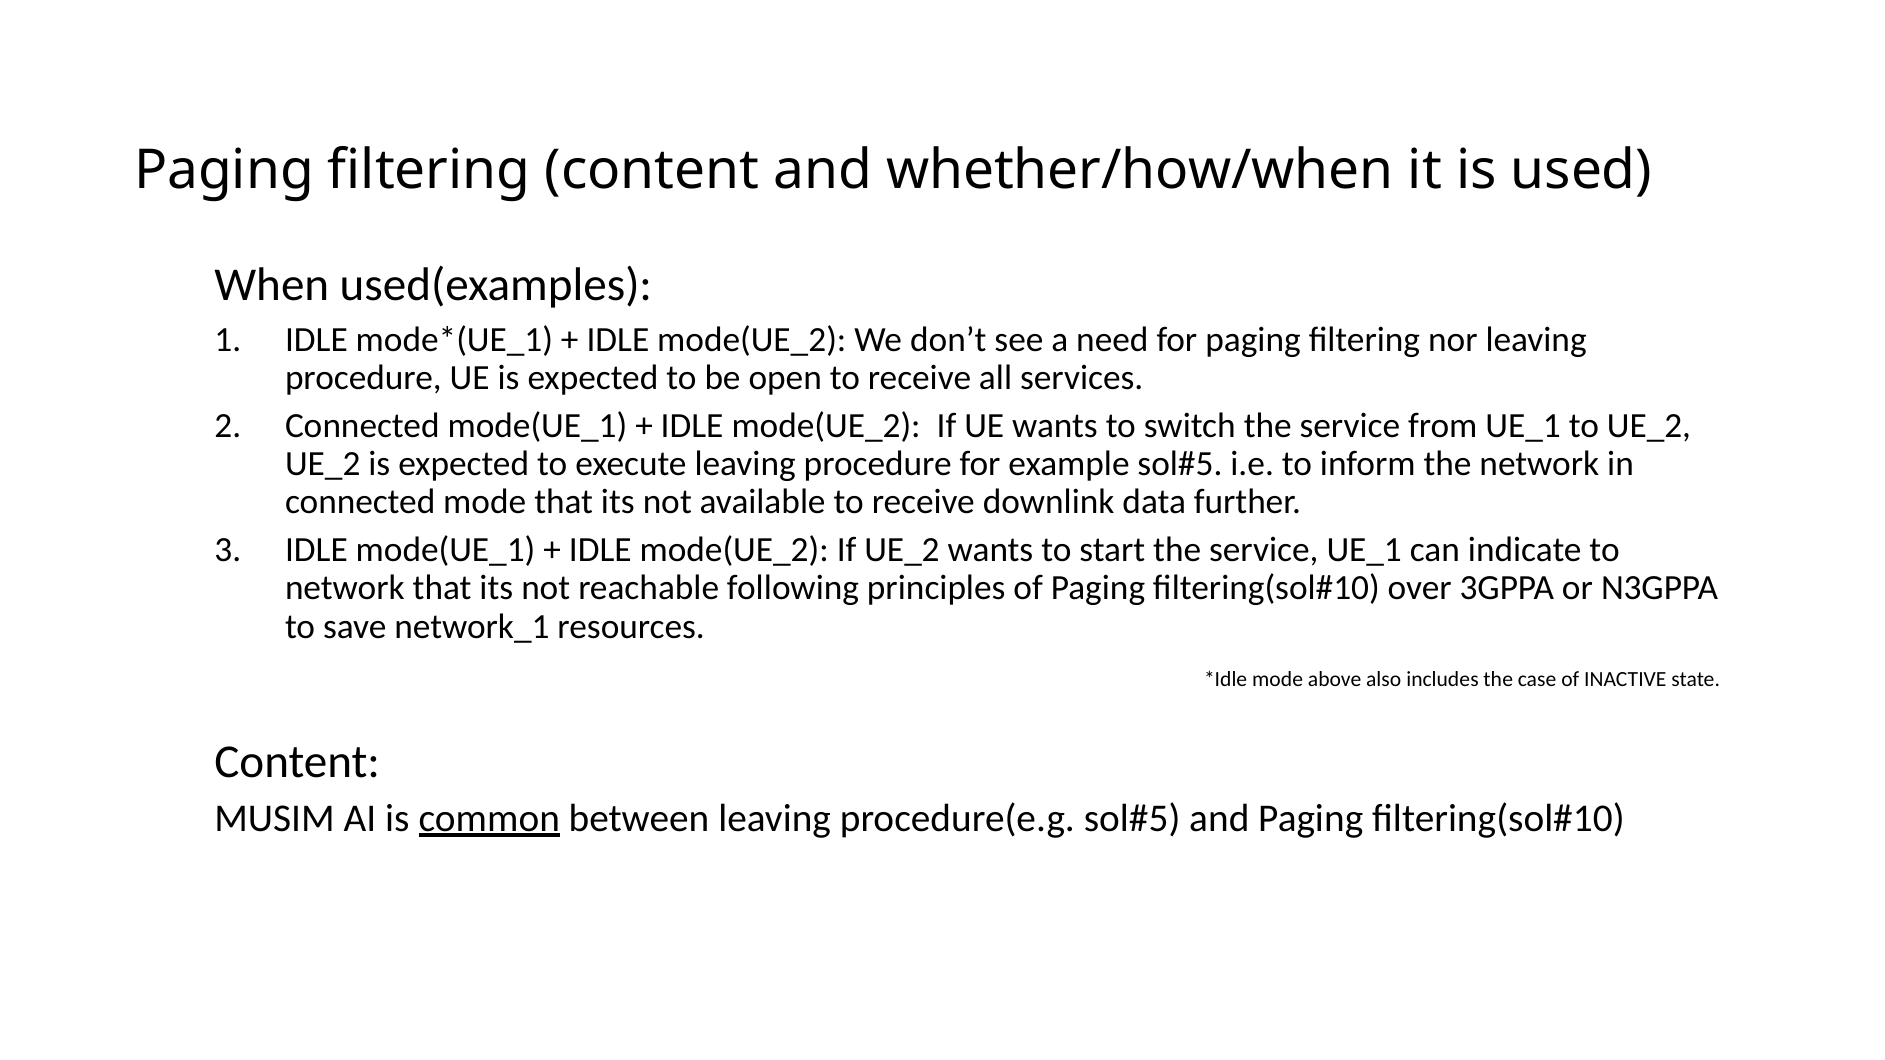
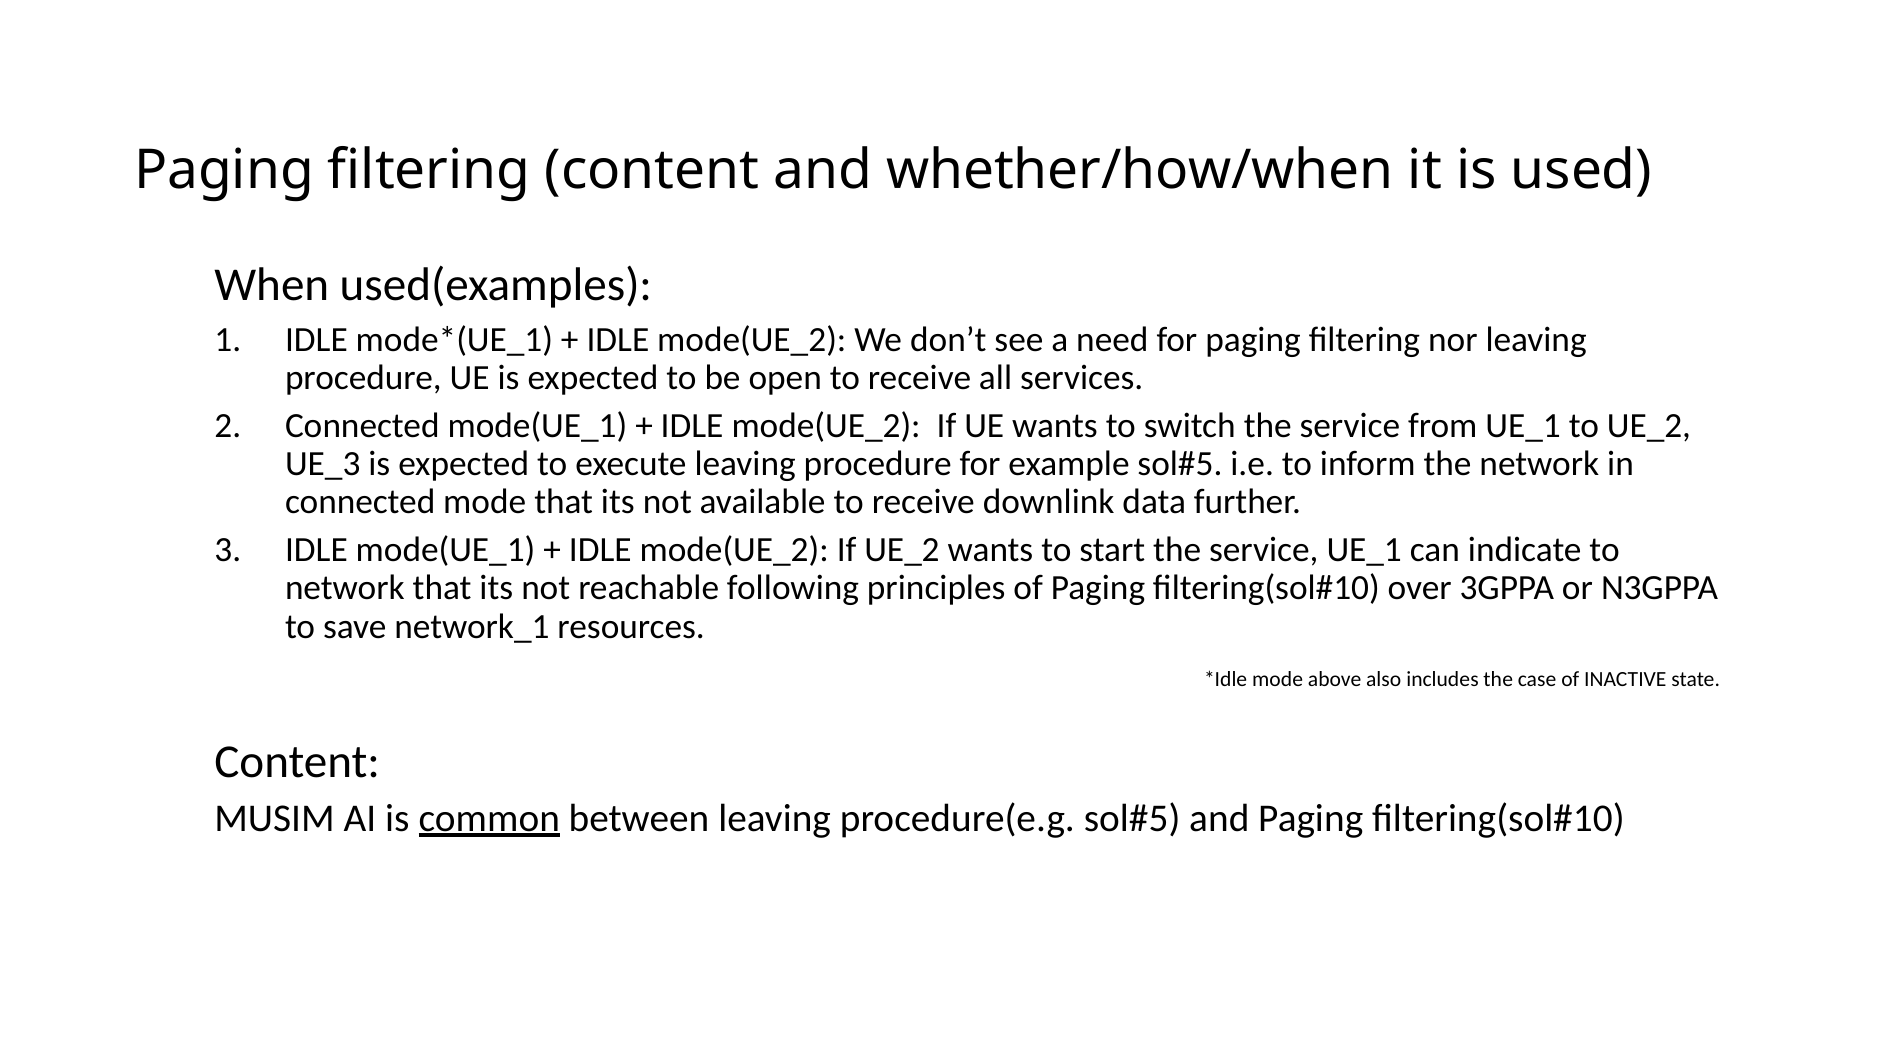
UE_2 at (323, 464): UE_2 -> UE_3
